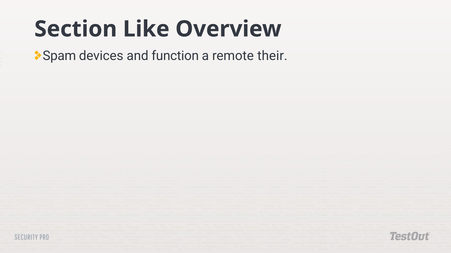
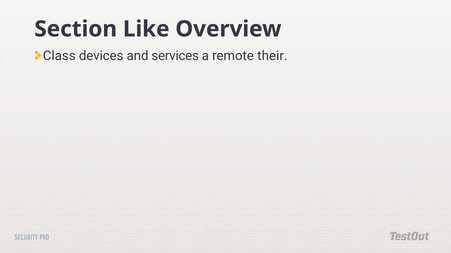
Spam: Spam -> Class
function: function -> services
